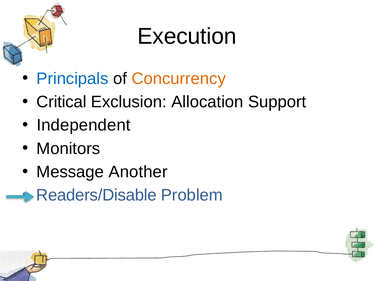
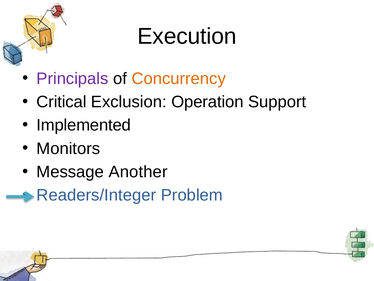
Principals colour: blue -> purple
Allocation: Allocation -> Operation
Independent: Independent -> Implemented
Readers/Disable: Readers/Disable -> Readers/Integer
